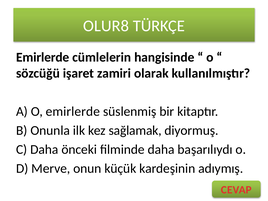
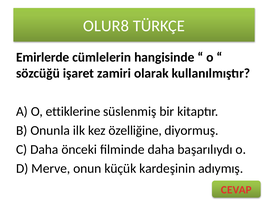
O emirlerde: emirlerde -> ettiklerine
sağlamak: sağlamak -> özelliğine
